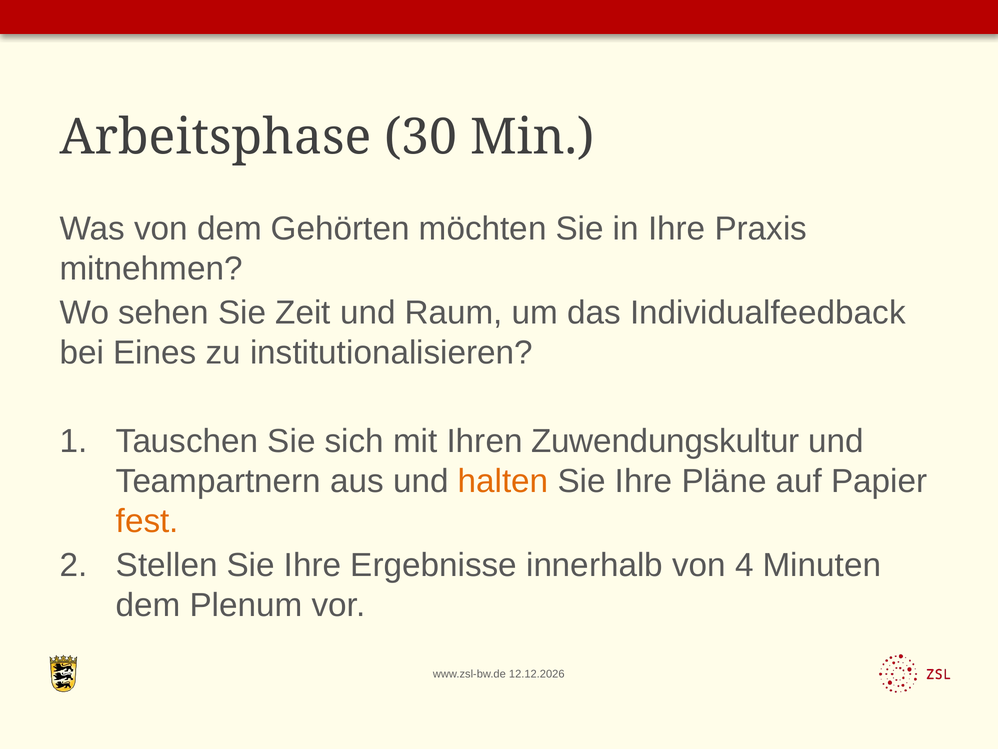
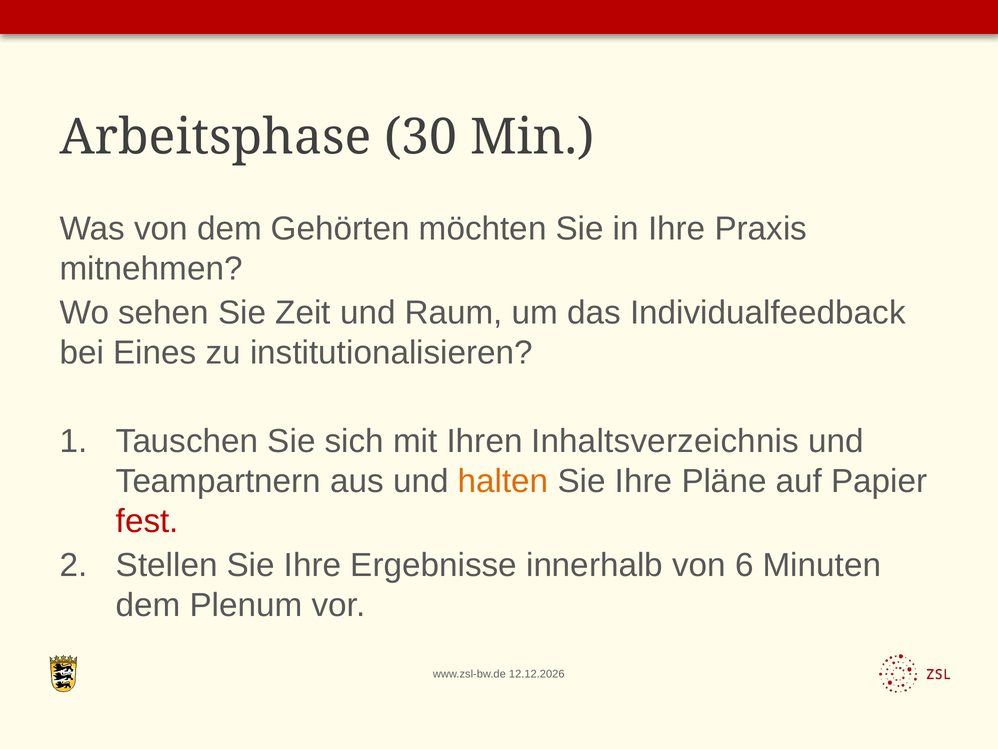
Zuwendungskultur: Zuwendungskultur -> Inhaltsverzeichnis
fest colour: orange -> red
4: 4 -> 6
